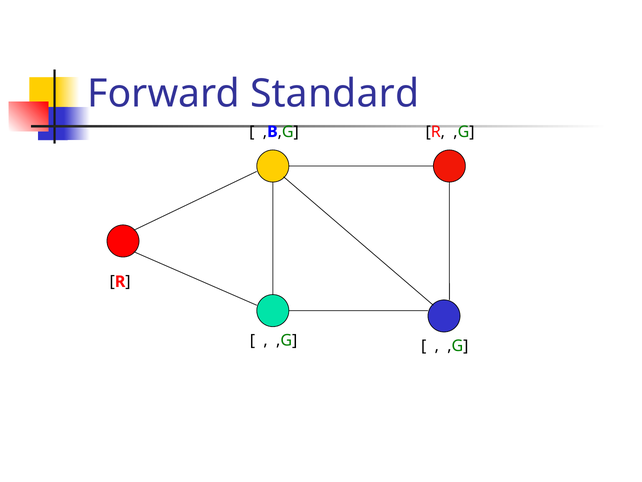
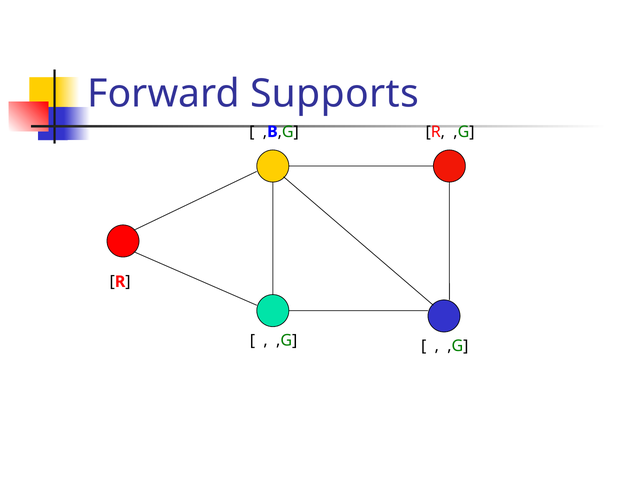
Standard: Standard -> Supports
